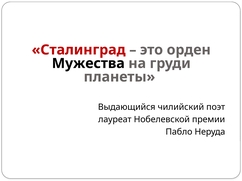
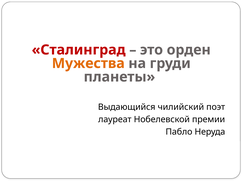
Мужества colour: black -> orange
